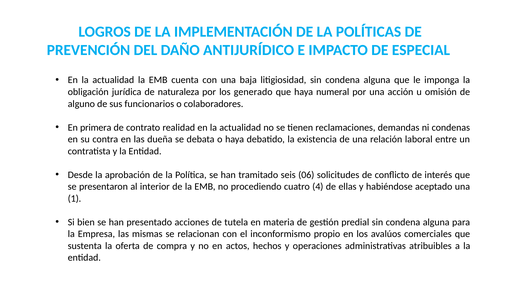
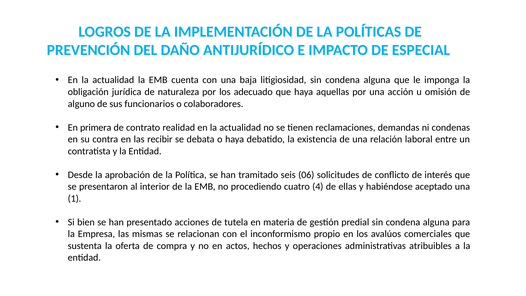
generado: generado -> adecuado
numeral: numeral -> aquellas
dueña: dueña -> recibir
